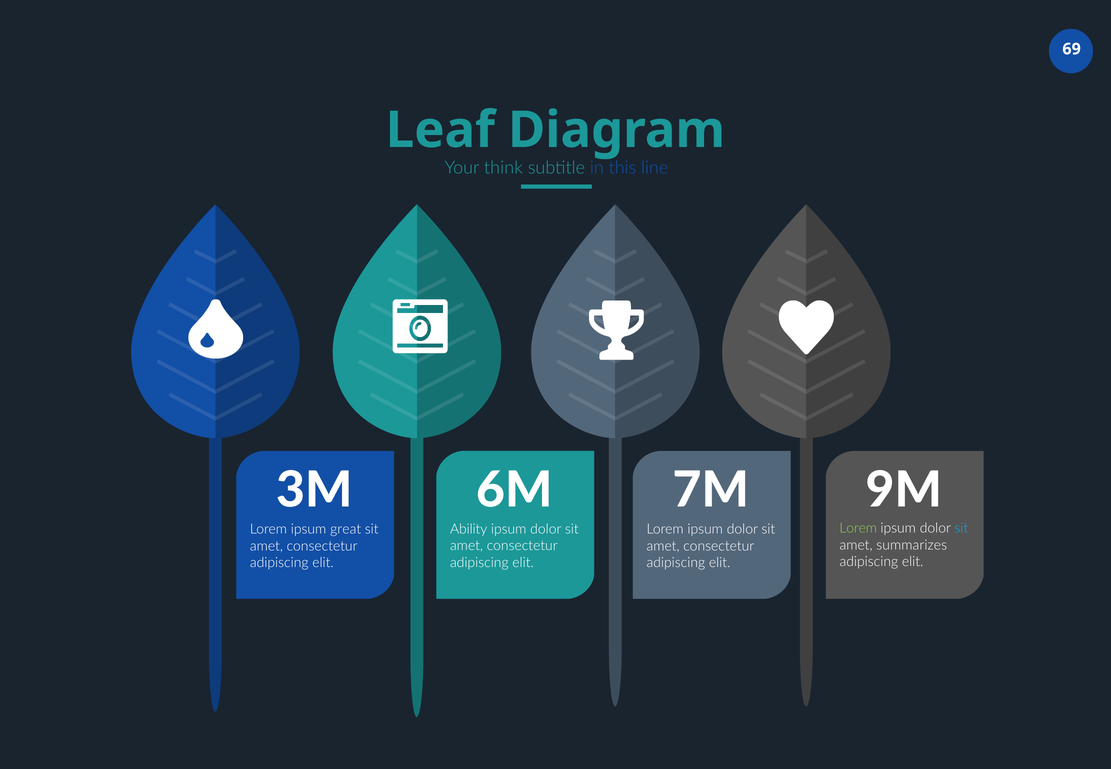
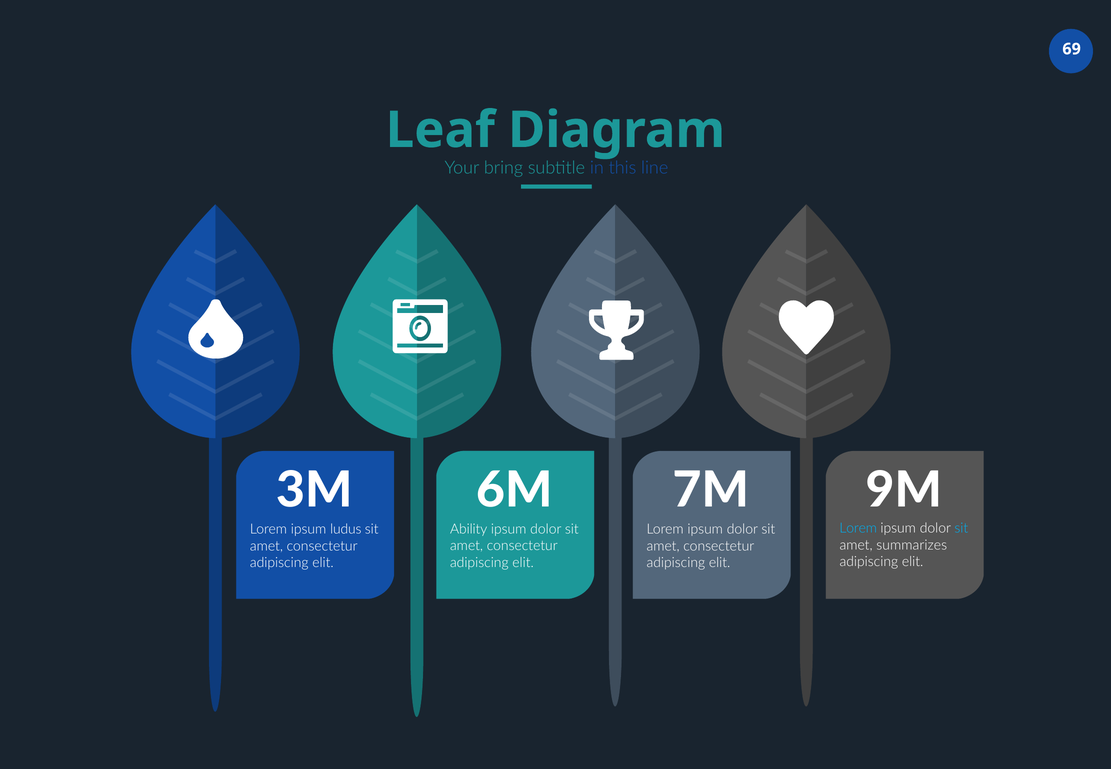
think: think -> bring
Lorem at (858, 528) colour: light green -> light blue
great: great -> ludus
